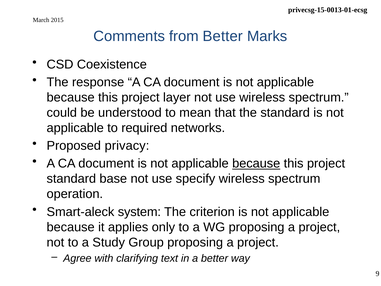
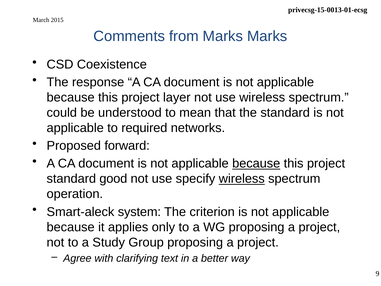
from Better: Better -> Marks
privacy: privacy -> forward
base: base -> good
wireless at (242, 179) underline: none -> present
